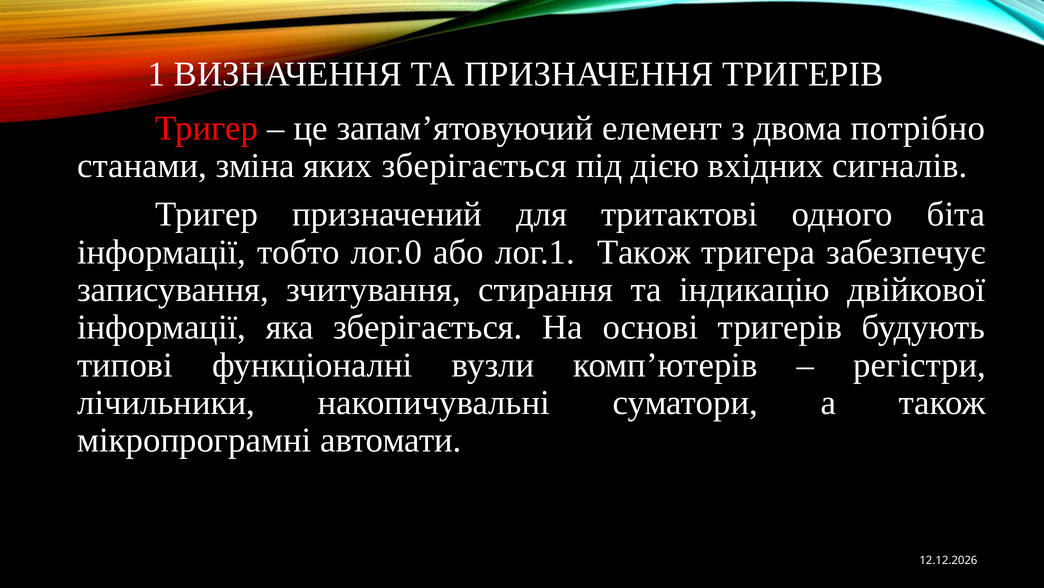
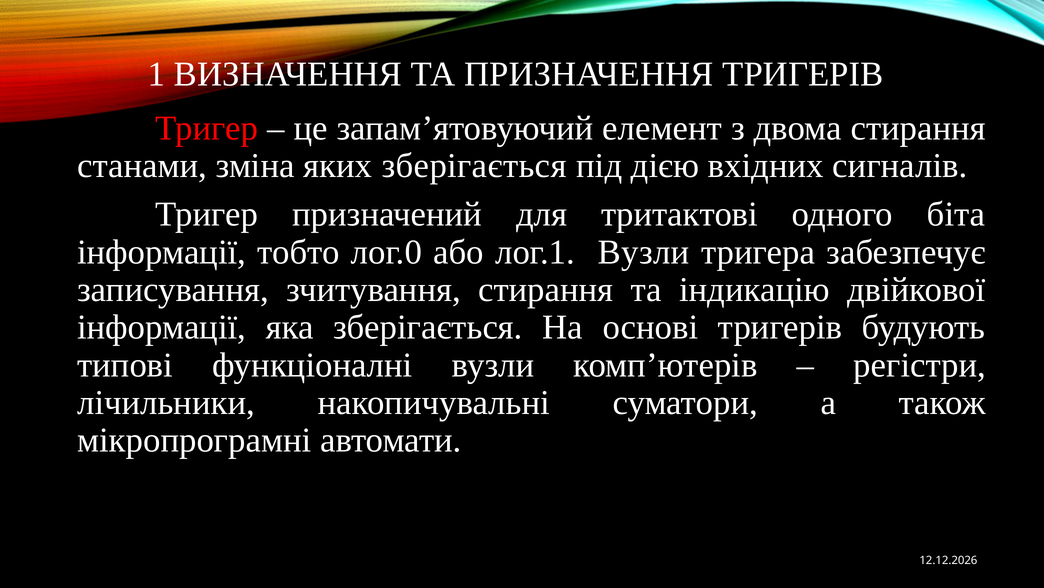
двома потрібно: потрібно -> стирання
лог.1 Також: Також -> Вузли
